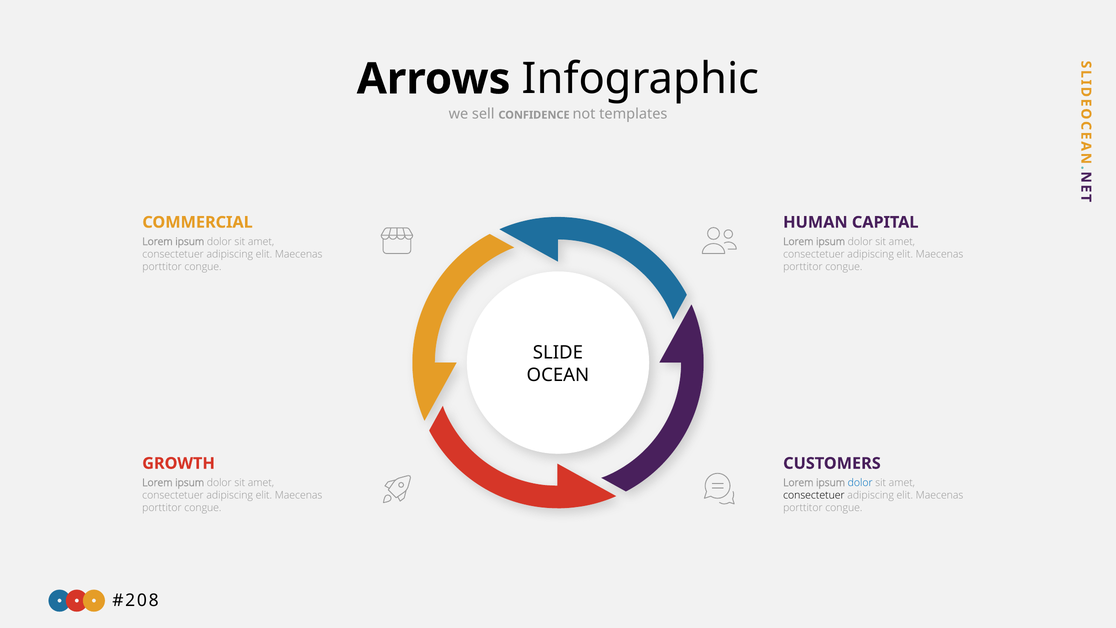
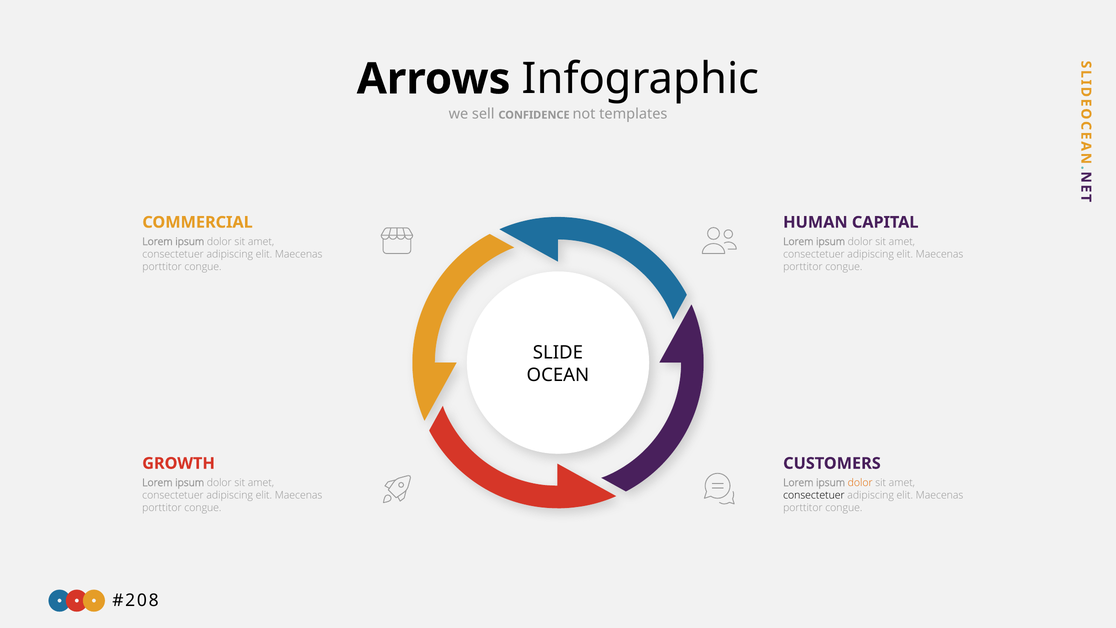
dolor at (860, 482) colour: blue -> orange
